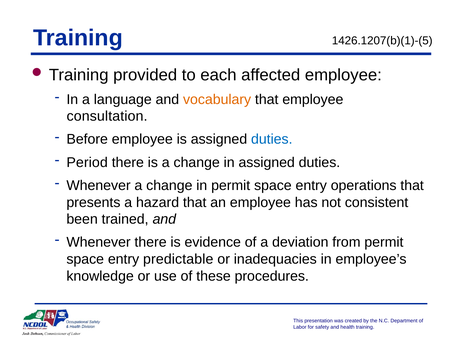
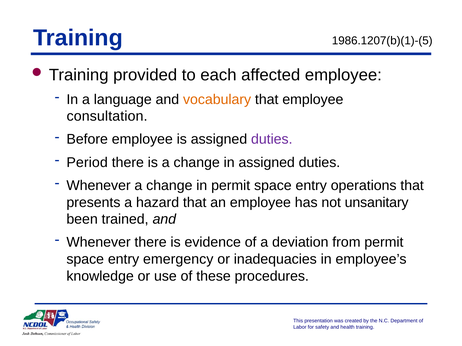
1426.1207(b)(1)-(5: 1426.1207(b)(1)-(5 -> 1986.1207(b)(1)-(5
duties at (272, 140) colour: blue -> purple
consistent: consistent -> unsanitary
predictable: predictable -> emergency
